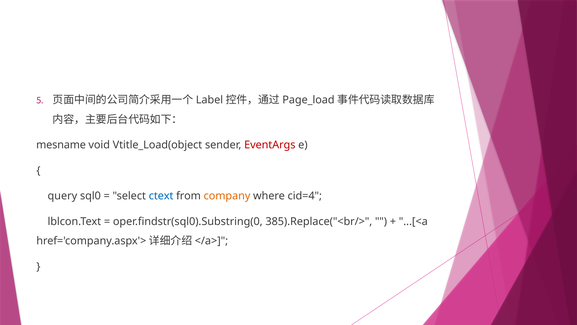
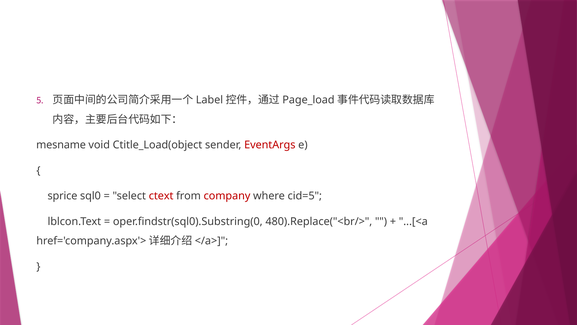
Vtitle_Load(object: Vtitle_Load(object -> Ctitle_Load(object
query: query -> sprice
ctext colour: blue -> red
company colour: orange -> red
cid=4: cid=4 -> cid=5
385).Replace("<br/>: 385).Replace("<br/> -> 480).Replace("<br/>
